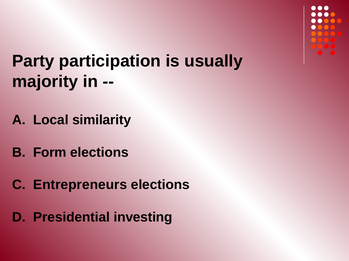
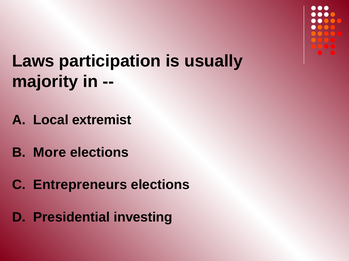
Party: Party -> Laws
similarity: similarity -> extremist
Form: Form -> More
